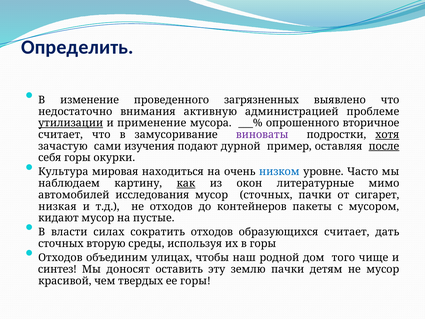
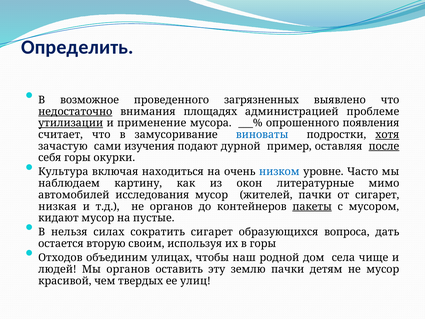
изменение: изменение -> возможное
недостаточно underline: none -> present
активную: активную -> площадях
вторичное: вторичное -> появления
виноваты colour: purple -> blue
мировая: мировая -> включая
как underline: present -> none
мусор сточных: сточных -> жителей
не отходов: отходов -> органов
пакеты underline: none -> present
власти: власти -> нельзя
сократить отходов: отходов -> сигарет
образующихся считает: считает -> вопроса
сточных at (61, 243): сточных -> остается
среды: среды -> своим
того: того -> села
синтез: синтез -> людей
Мы доносят: доносят -> органов
ее горы: горы -> улиц
